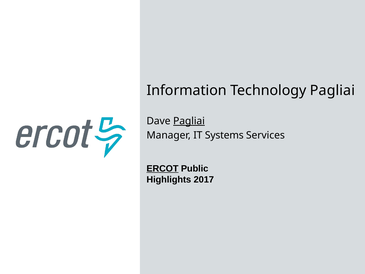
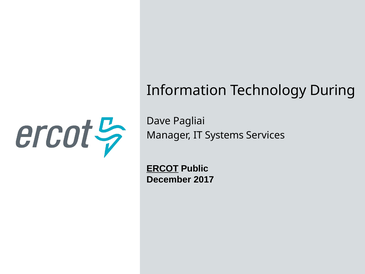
Technology Pagliai: Pagliai -> During
Pagliai at (189, 121) underline: present -> none
Highlights: Highlights -> December
